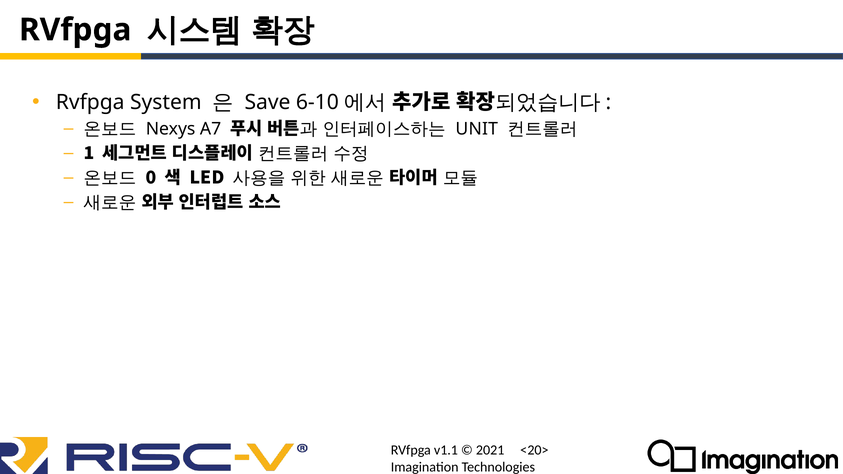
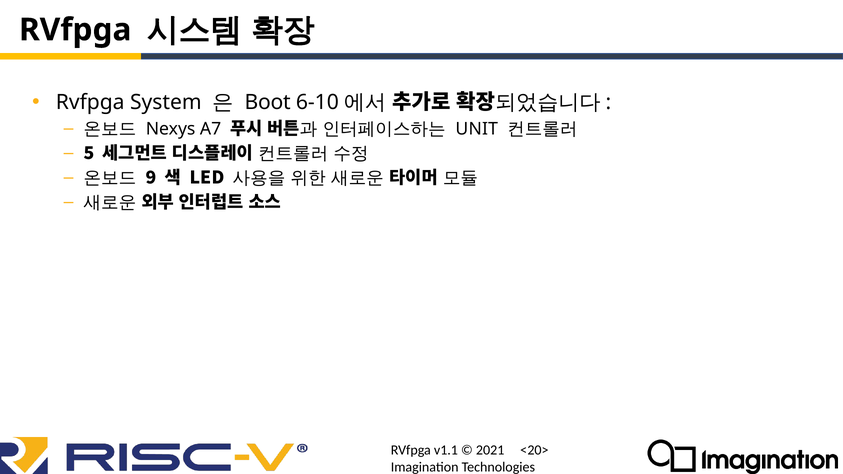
Save: Save -> Boot
1: 1 -> 5
0: 0 -> 9
